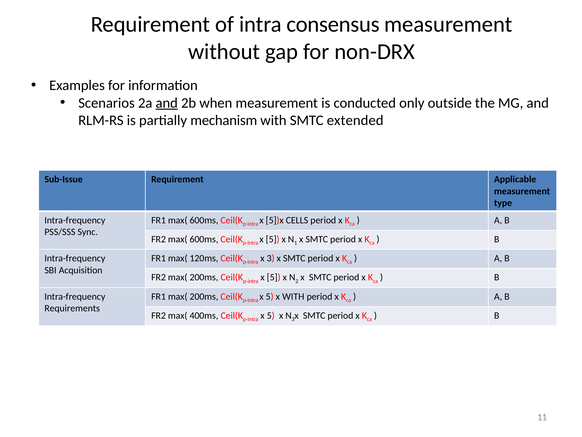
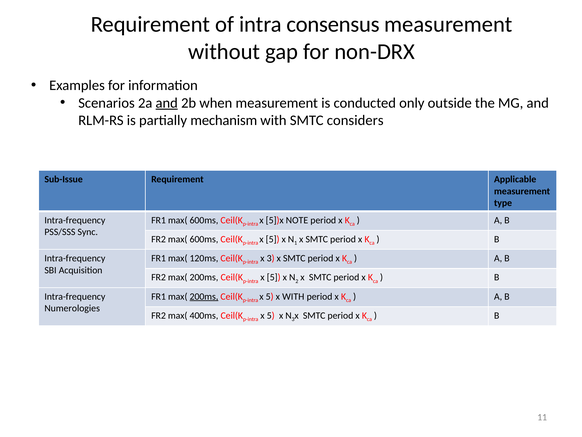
extended: extended -> considers
CELLS: CELLS -> NOTE
200ms at (204, 296) underline: none -> present
Requirements: Requirements -> Numerologies
